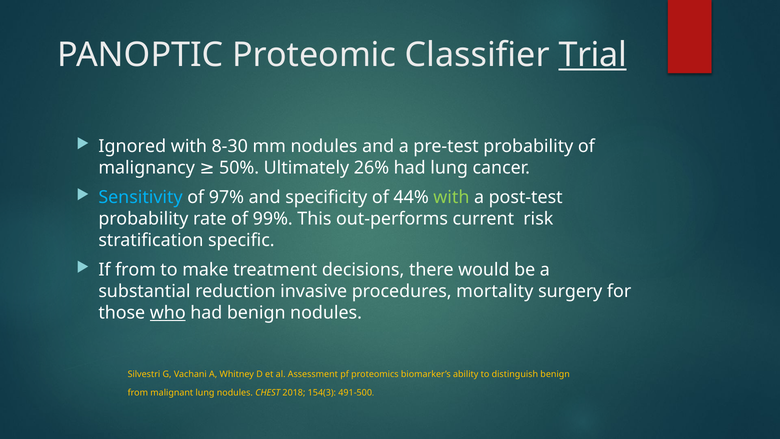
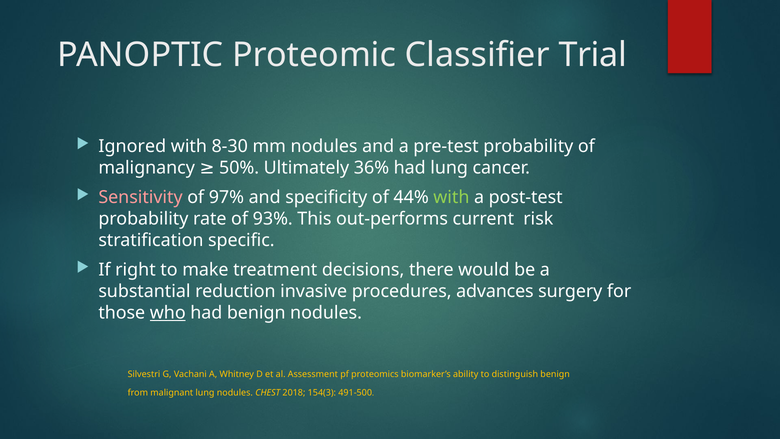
Trial underline: present -> none
26%: 26% -> 36%
Sensitivity colour: light blue -> pink
99%: 99% -> 93%
If from: from -> right
mortality: mortality -> advances
